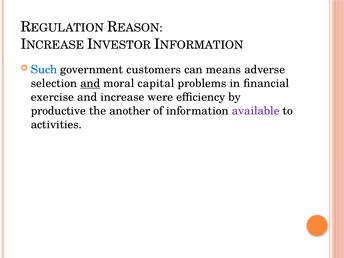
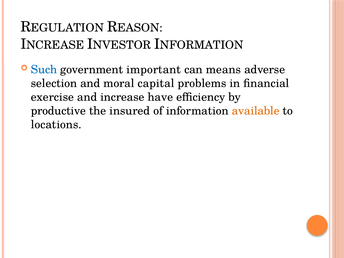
customers: customers -> important
and at (90, 83) underline: present -> none
were: were -> have
another: another -> insured
available colour: purple -> orange
activities: activities -> locations
